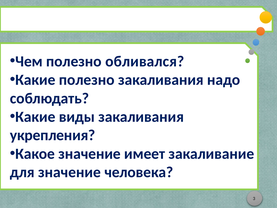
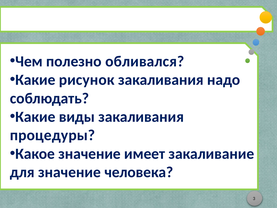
Какие полезно: полезно -> рисунок
укрепления: укрепления -> процедуры
